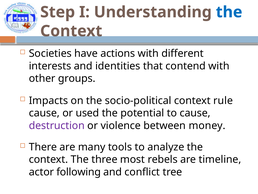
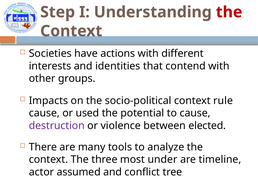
the at (229, 12) colour: blue -> red
money: money -> elected
rebels: rebels -> under
following: following -> assumed
